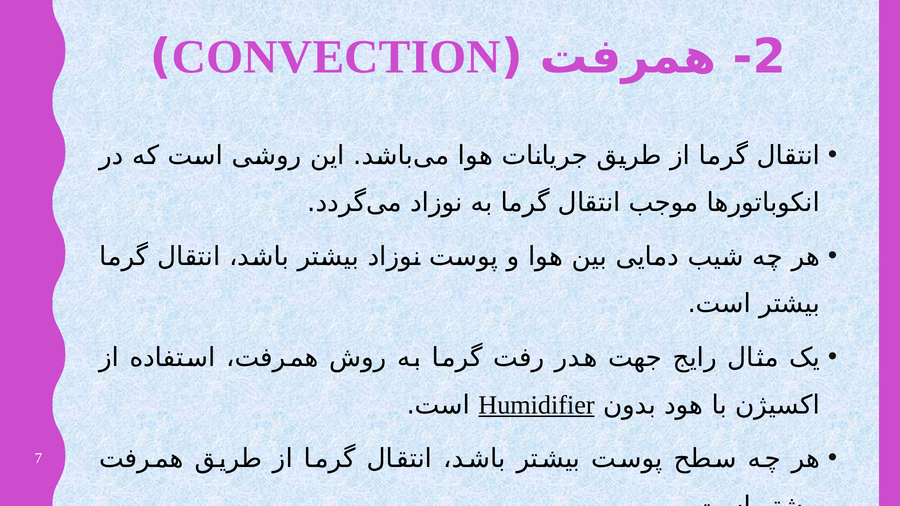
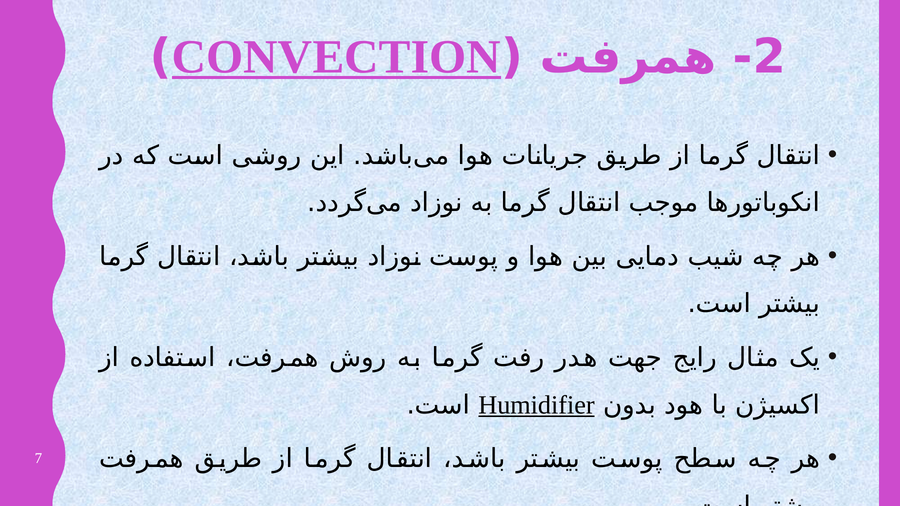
CONVECTION underline: none -> present
